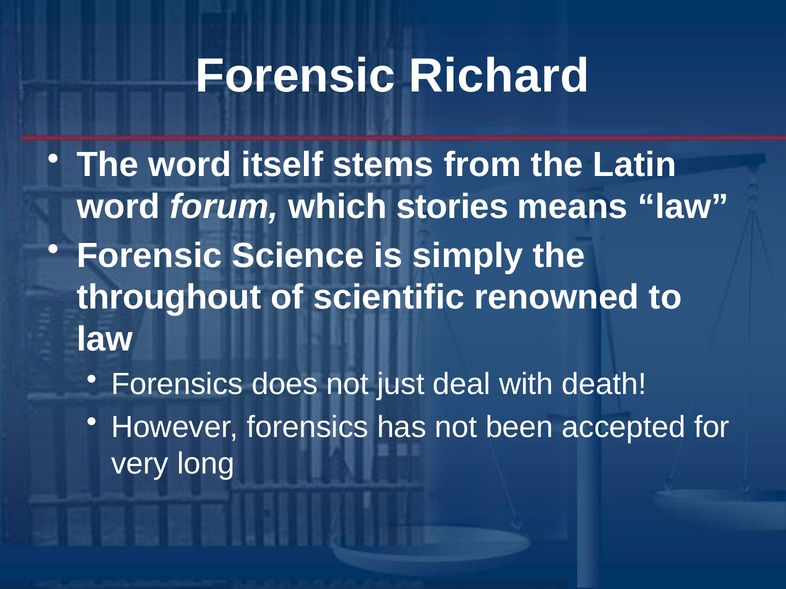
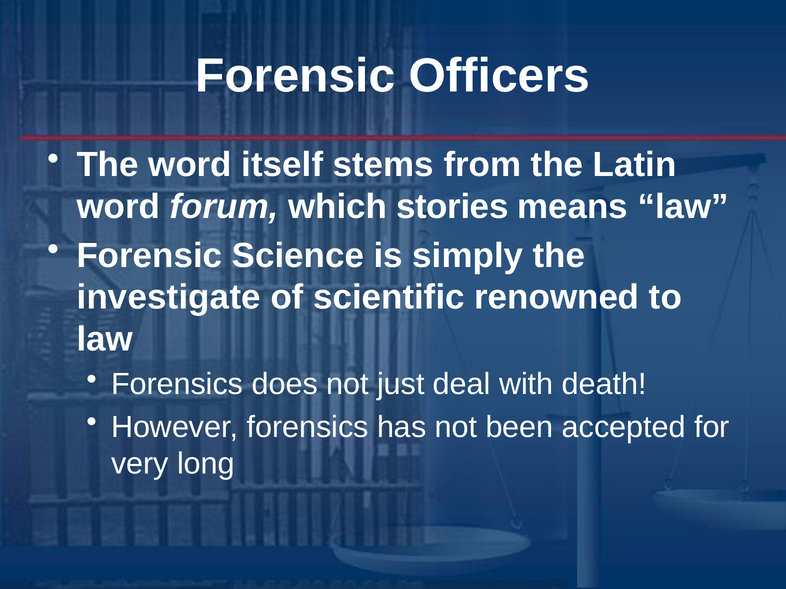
Richard: Richard -> Officers
throughout: throughout -> investigate
